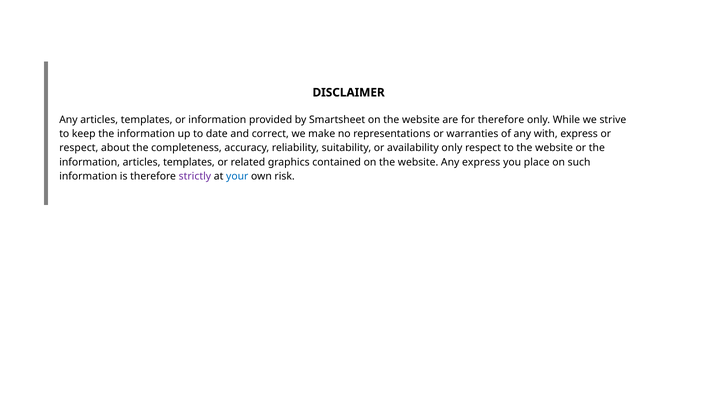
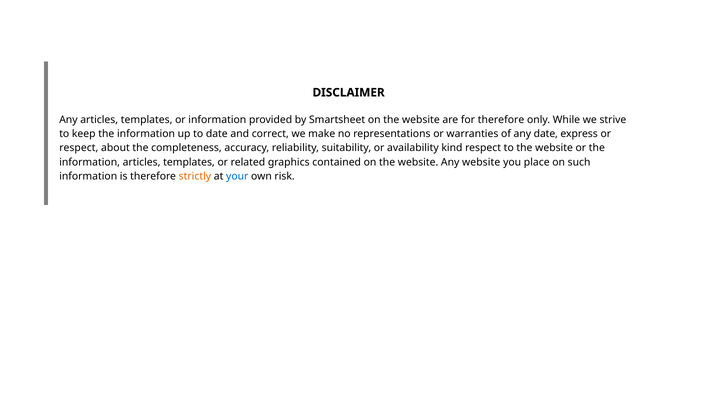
any with: with -> date
availability only: only -> kind
Any express: express -> website
strictly colour: purple -> orange
